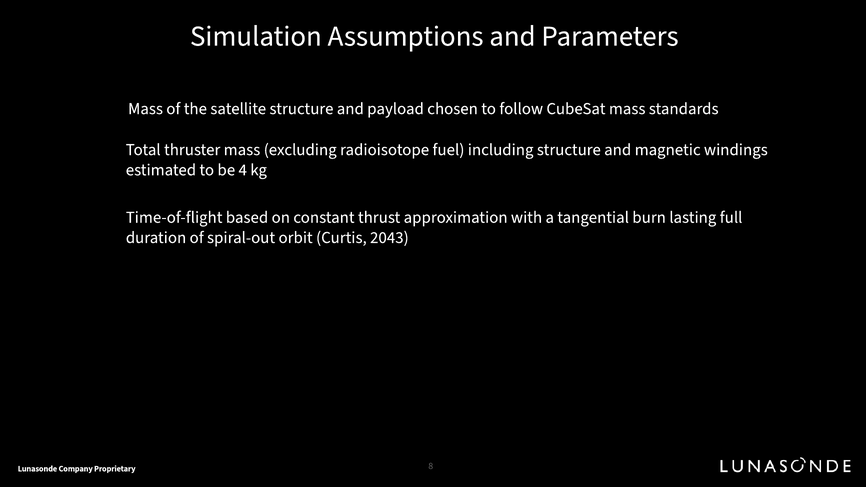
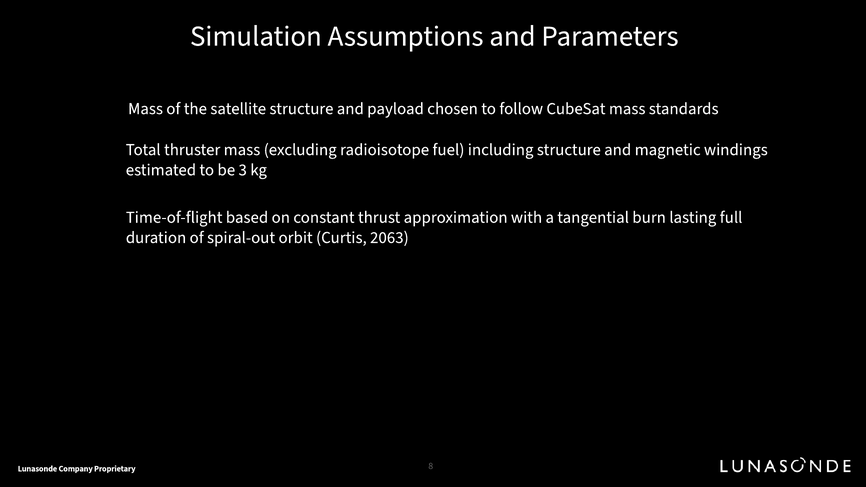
4: 4 -> 3
2043: 2043 -> 2063
